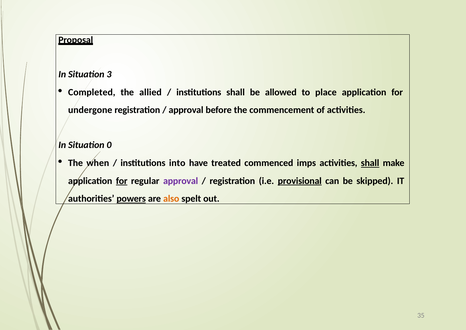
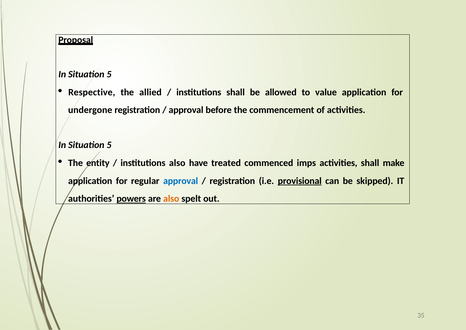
3 at (109, 74): 3 -> 5
Completed: Completed -> Respective
place: place -> value
0 at (109, 145): 0 -> 5
when: when -> entity
institutions into: into -> also
shall at (370, 163) underline: present -> none
for at (122, 181) underline: present -> none
approval at (181, 181) colour: purple -> blue
